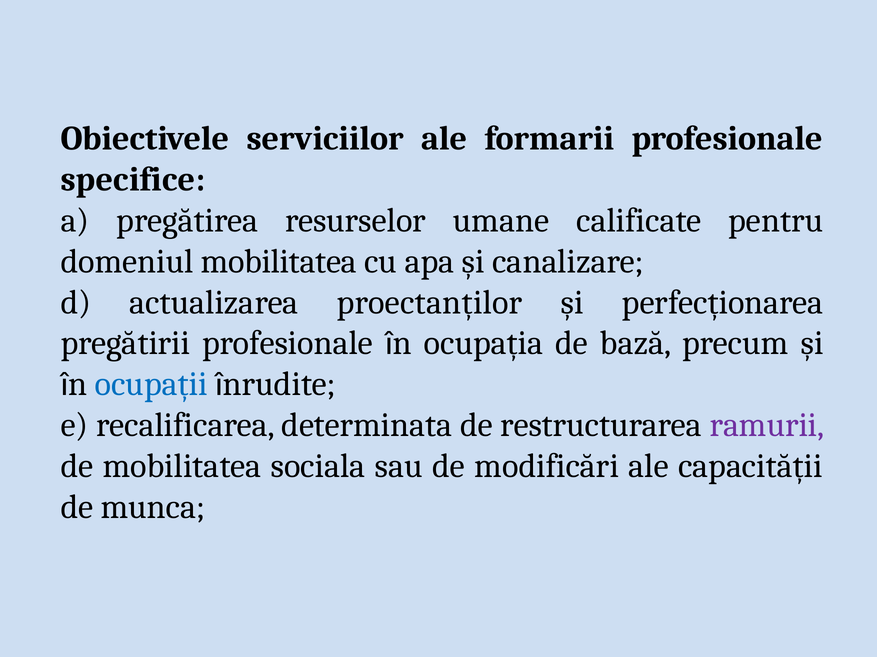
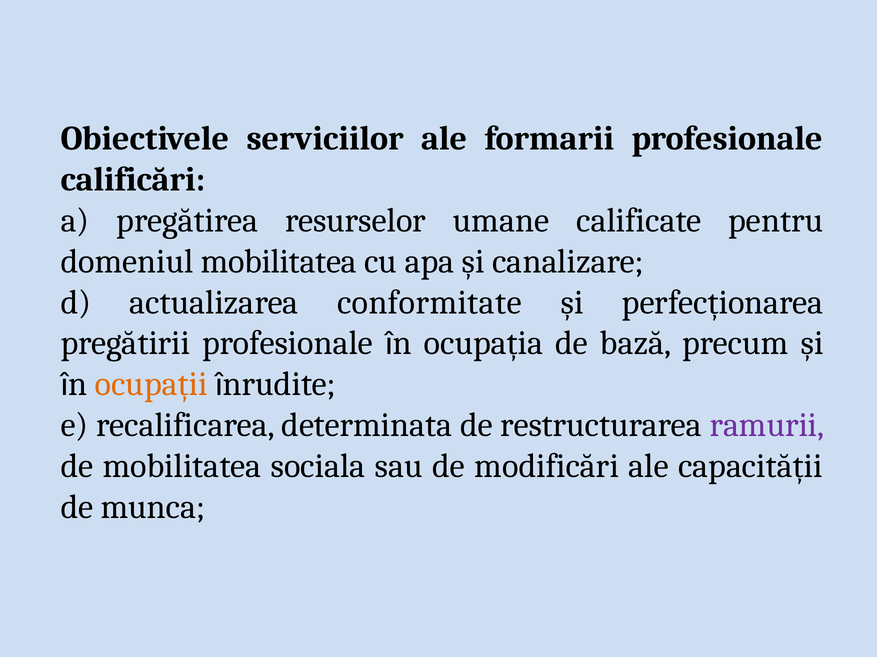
specifice: specifice -> calificări
proectanților: proectanților -> conformitate
ocupații colour: blue -> orange
